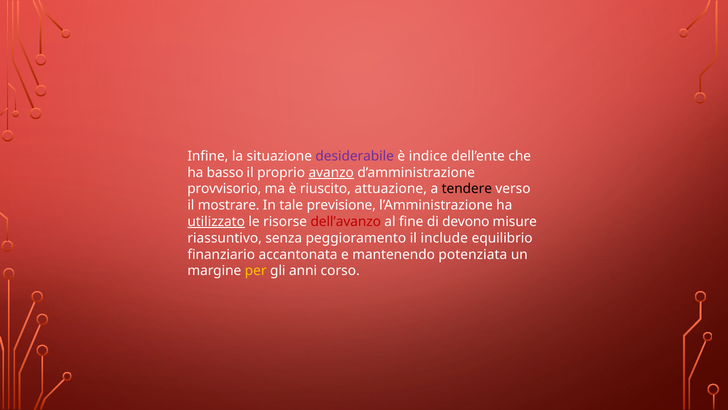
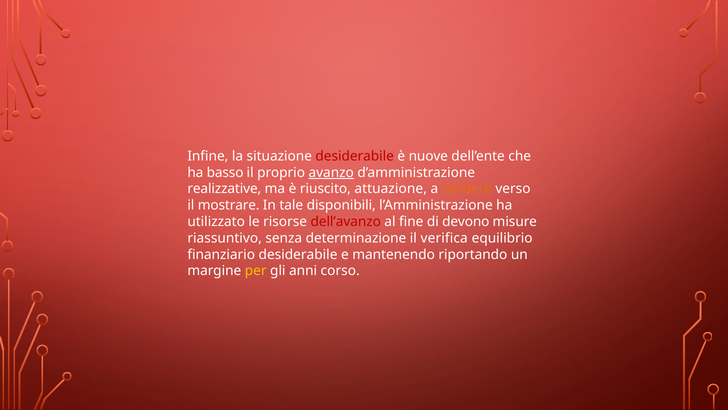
desiderabile at (355, 156) colour: purple -> red
indice: indice -> nuove
provvisorio: provvisorio -> realizzative
tendere colour: black -> orange
previsione: previsione -> disponibili
utilizzato underline: present -> none
peggioramento: peggioramento -> determinazione
include: include -> verifica
finanziario accantonata: accantonata -> desiderabile
potenziata: potenziata -> riportando
